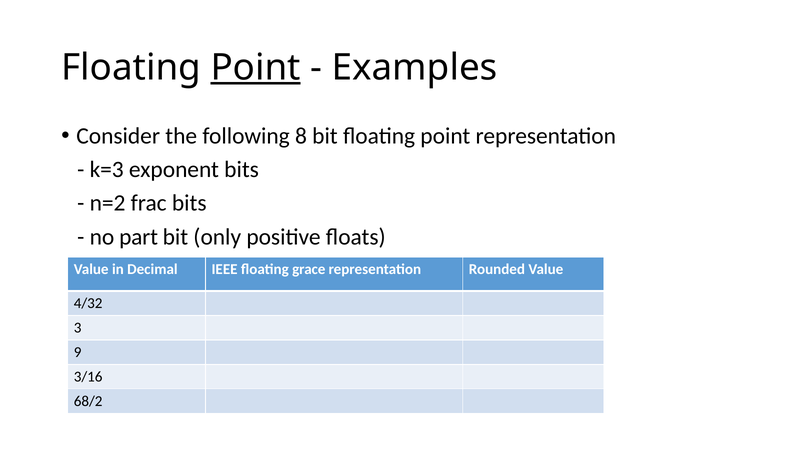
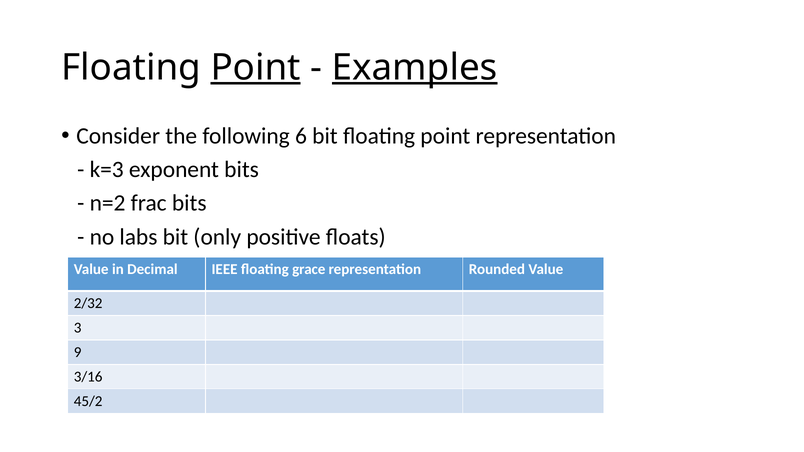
Examples underline: none -> present
8: 8 -> 6
part: part -> labs
4/32: 4/32 -> 2/32
68/2: 68/2 -> 45/2
